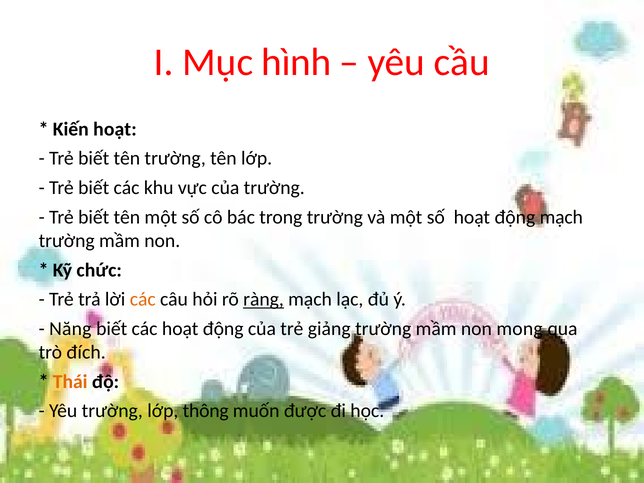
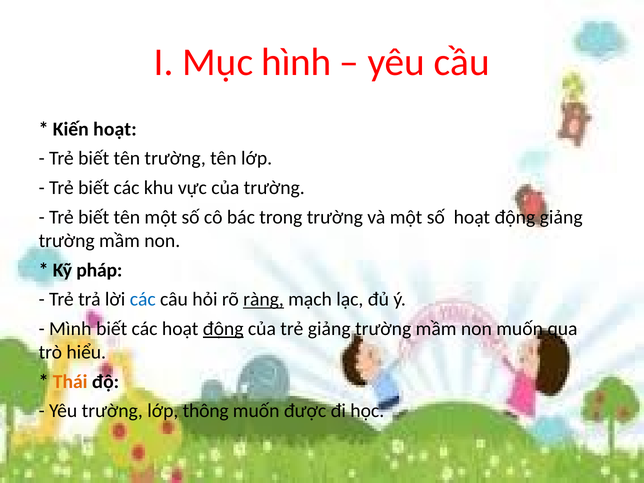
động mạch: mạch -> giảng
chức: chức -> pháp
các at (143, 299) colour: orange -> blue
Năng: Năng -> Mình
động at (223, 329) underline: none -> present
non mong: mong -> muốn
đích: đích -> hiểu
